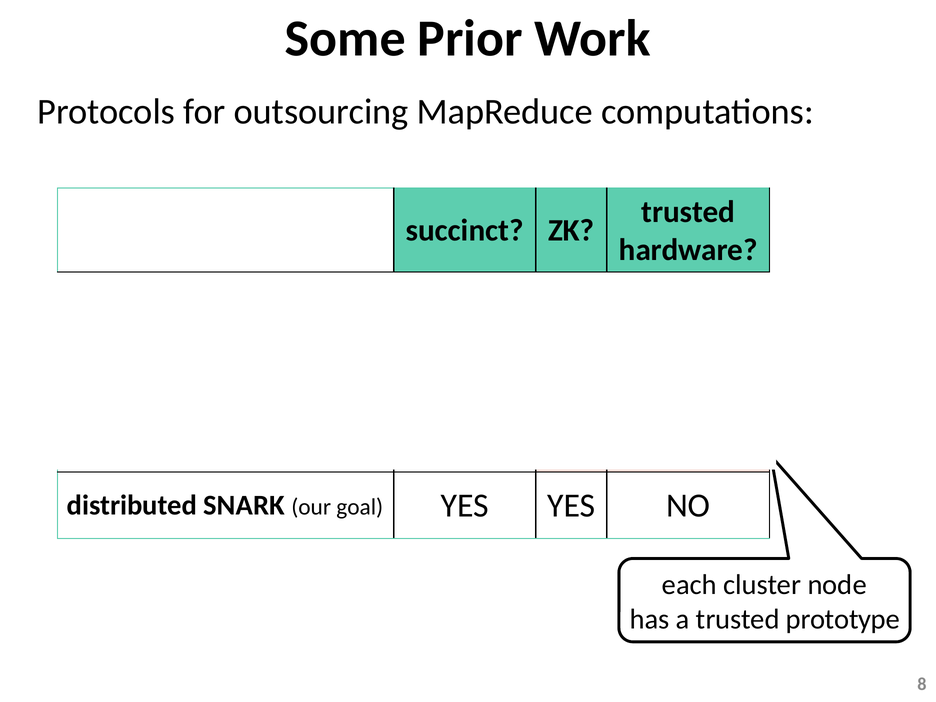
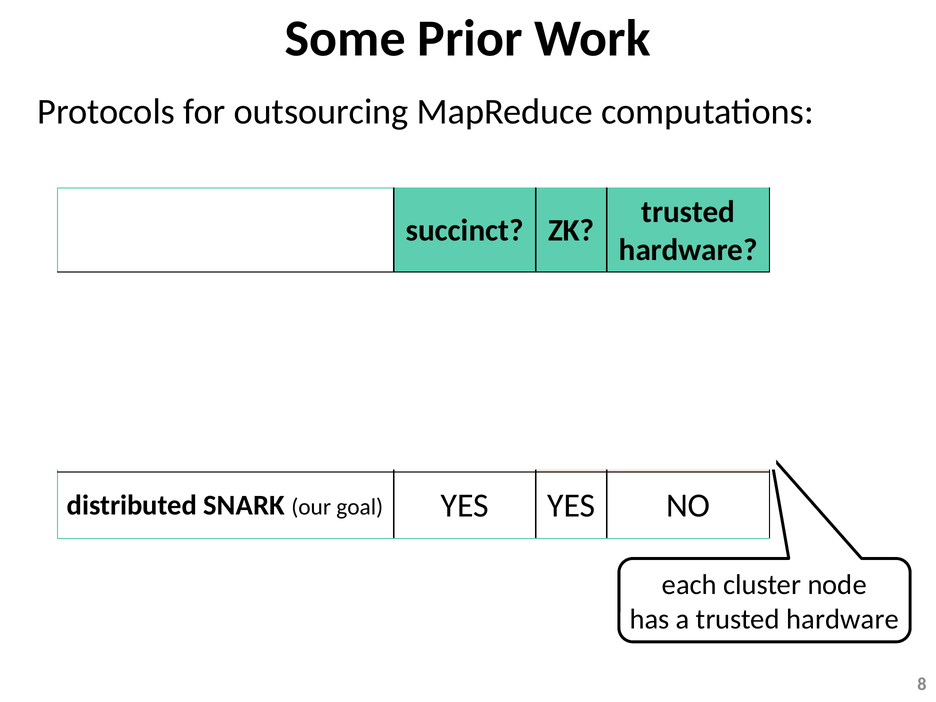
a trusted prototype: prototype -> hardware
